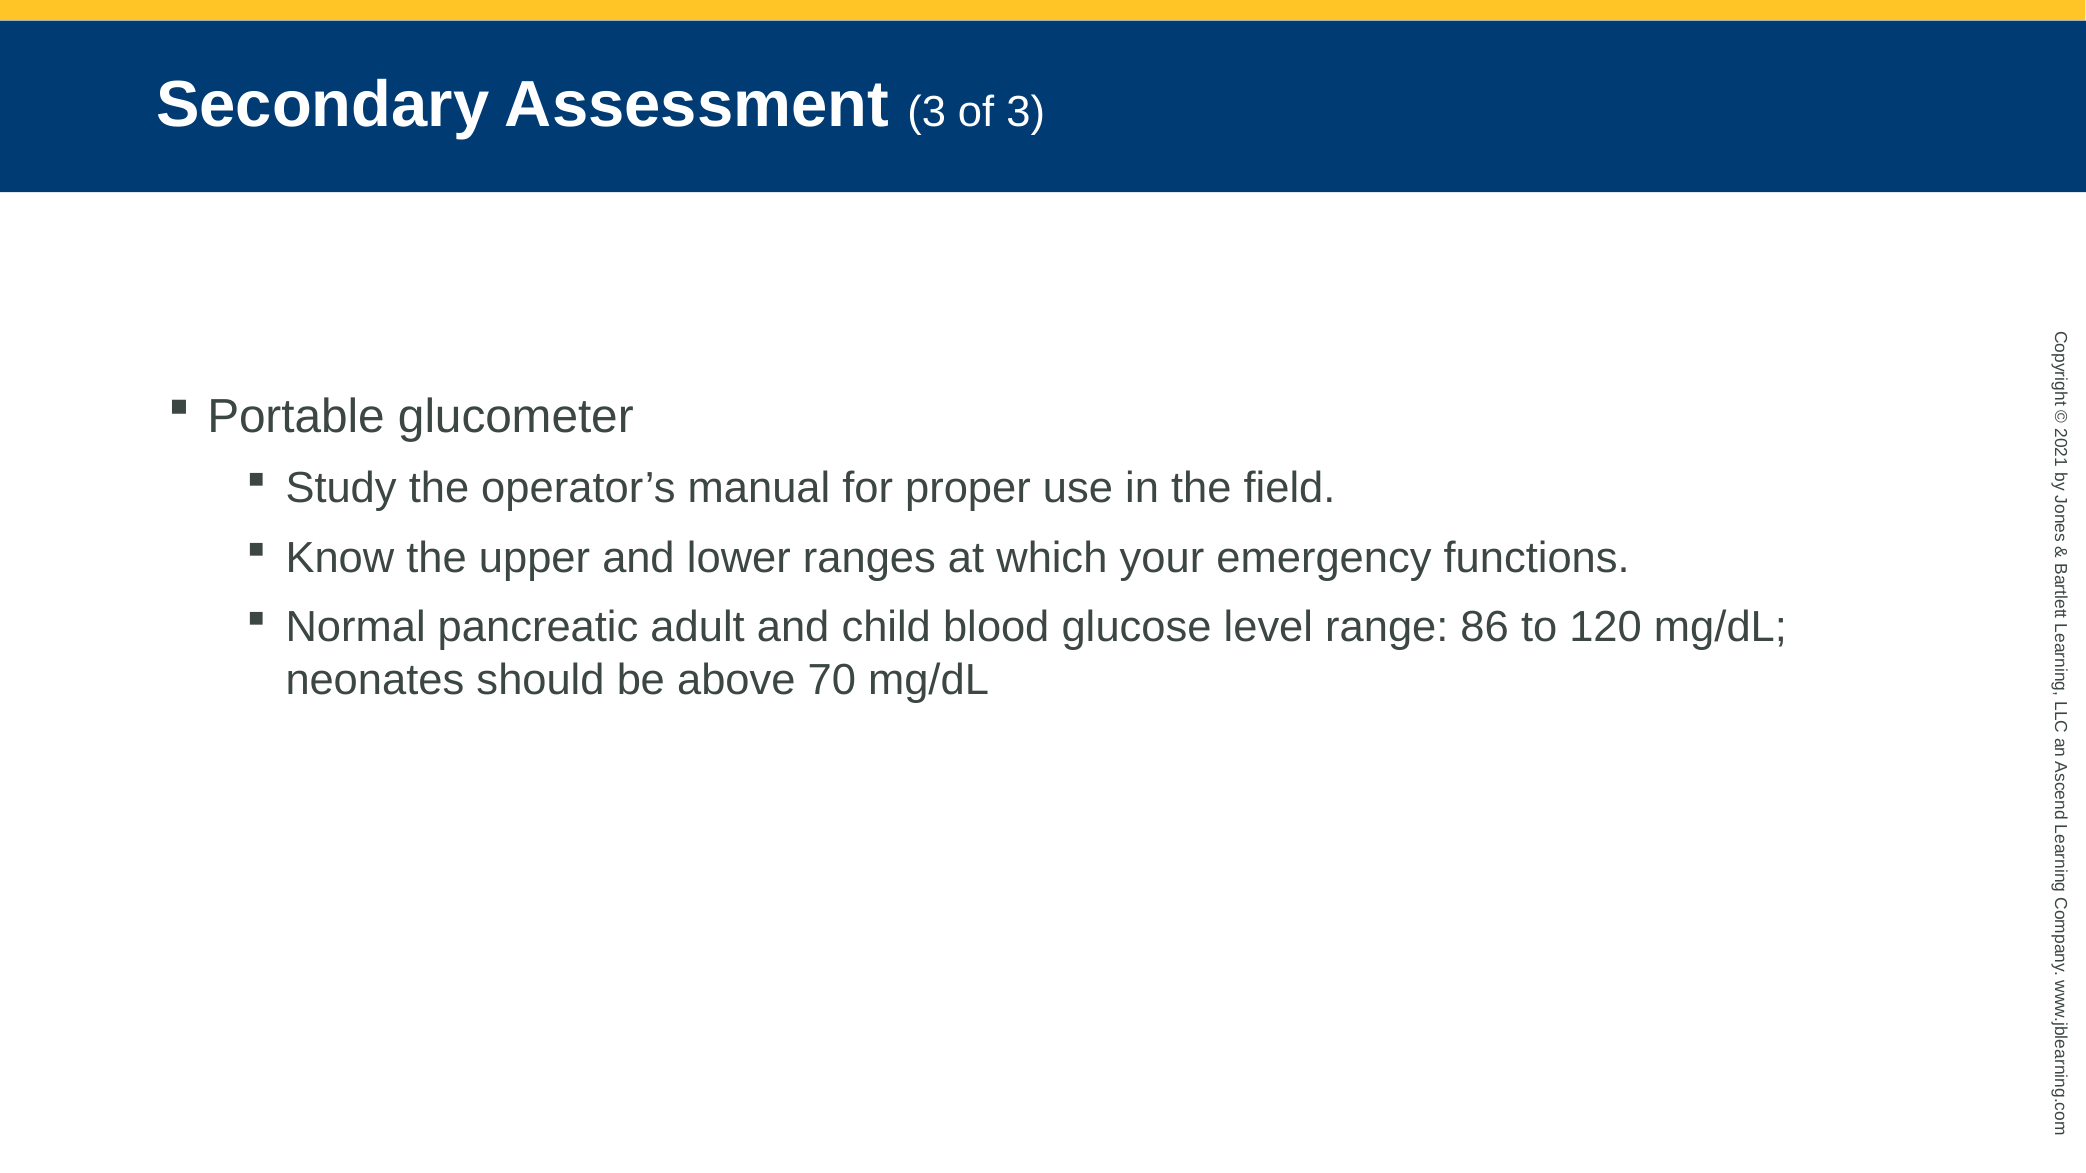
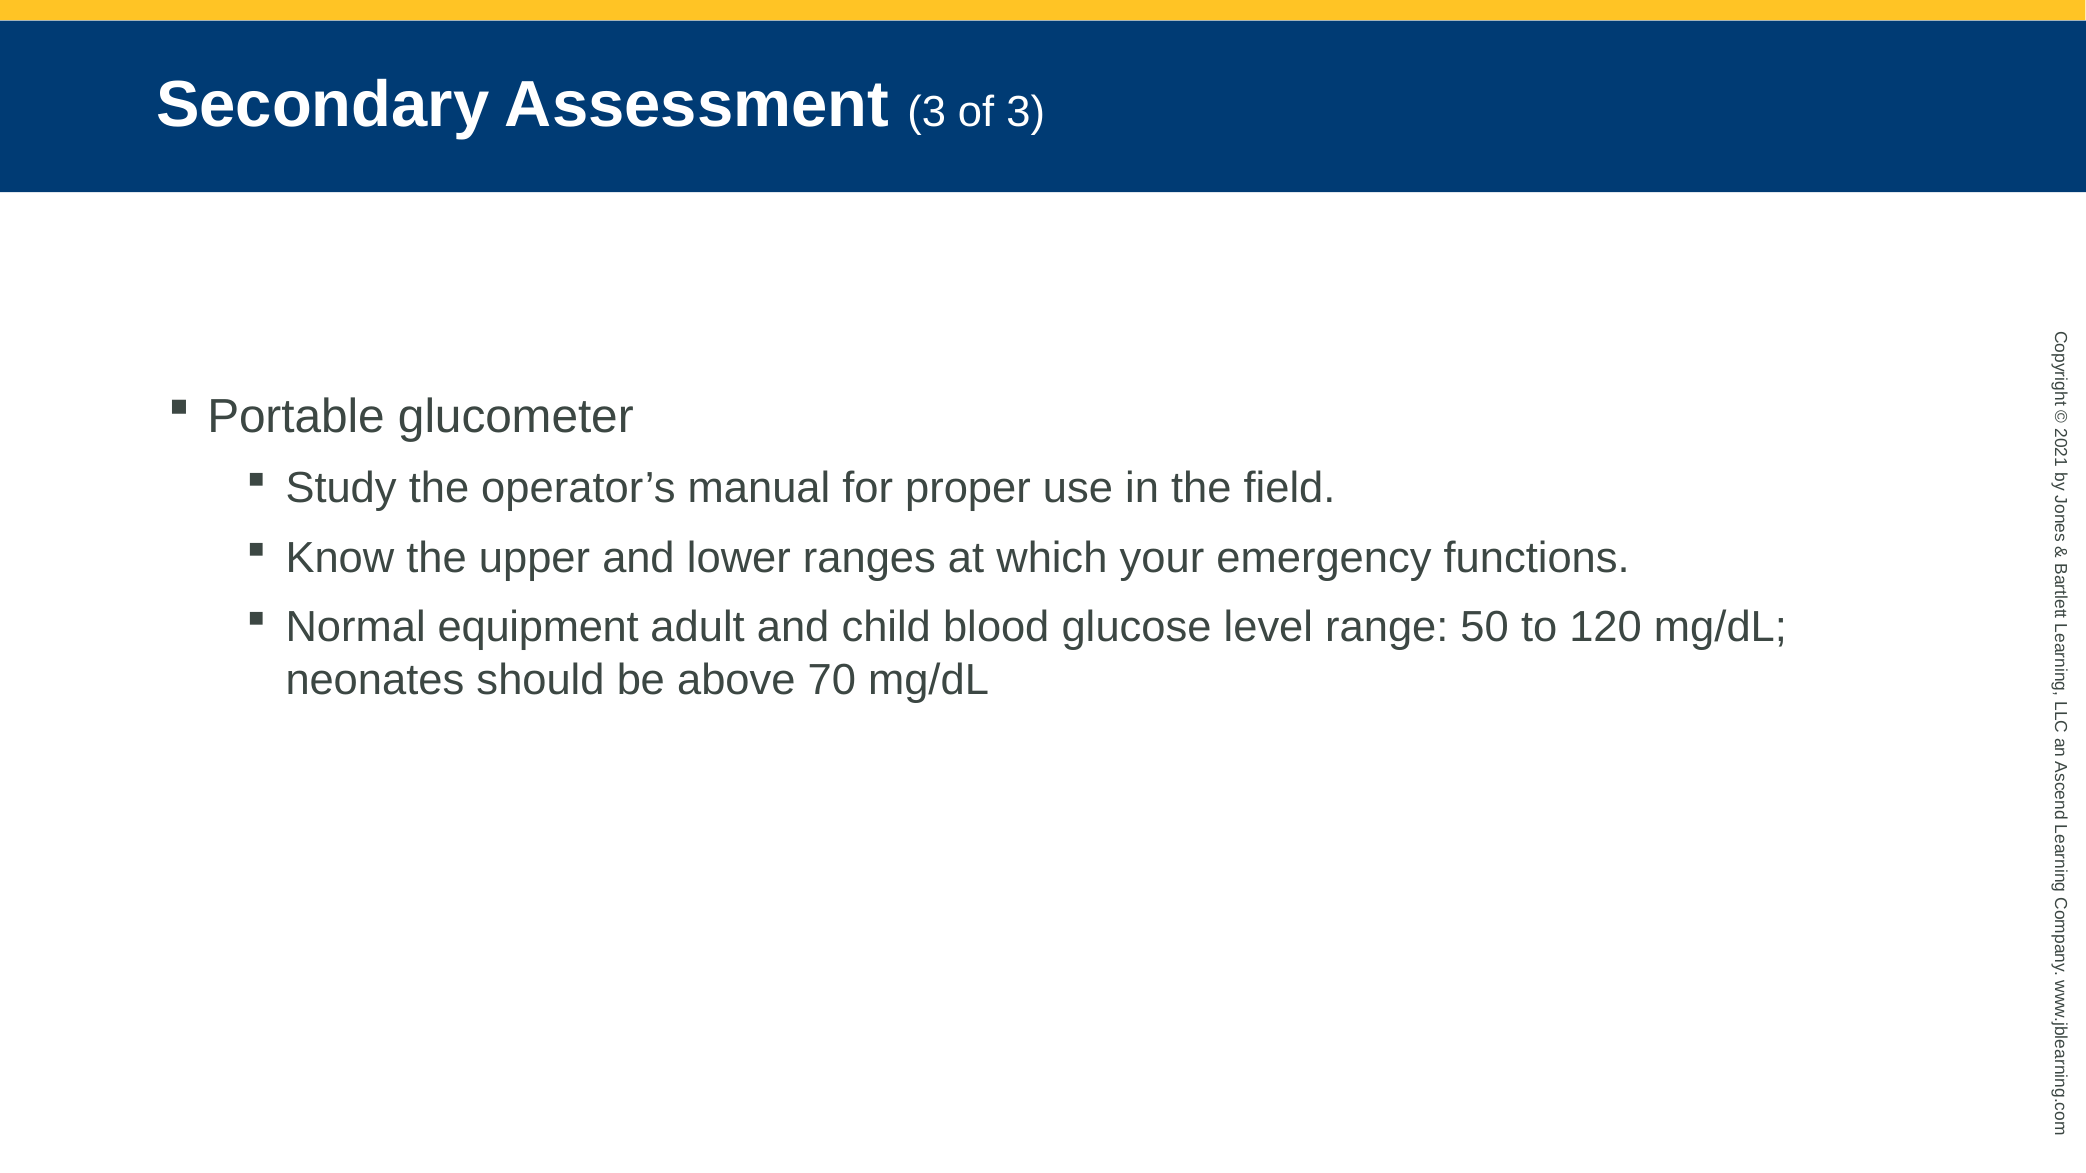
pancreatic: pancreatic -> equipment
86: 86 -> 50
